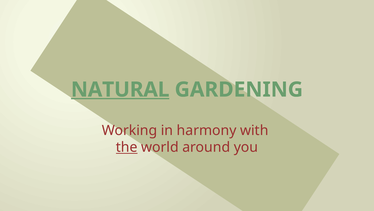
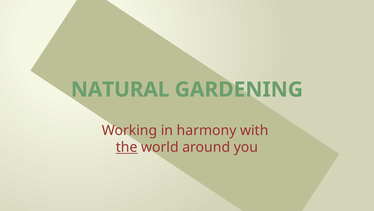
NATURAL underline: present -> none
